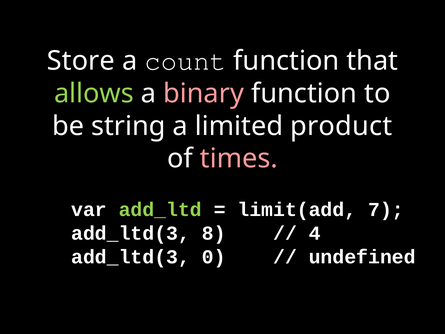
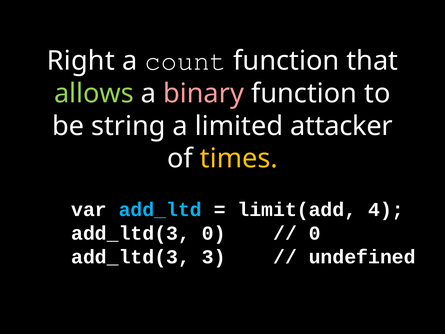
Store: Store -> Right
product: product -> attacker
times colour: pink -> yellow
add_ltd colour: light green -> light blue
7: 7 -> 4
add_ltd(3 8: 8 -> 0
4 at (315, 233): 4 -> 0
0: 0 -> 3
